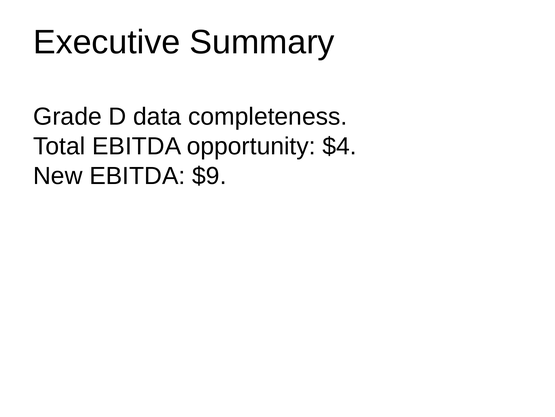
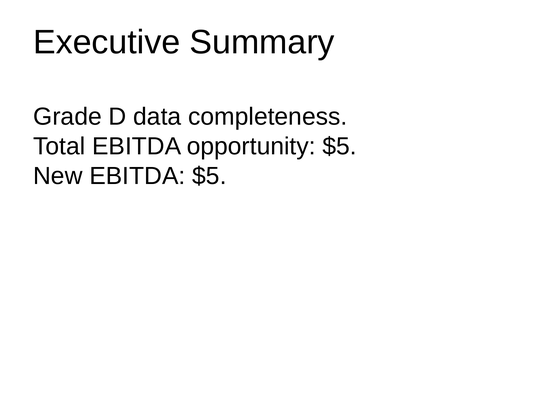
opportunity $4: $4 -> $5
EBITDA $9: $9 -> $5
